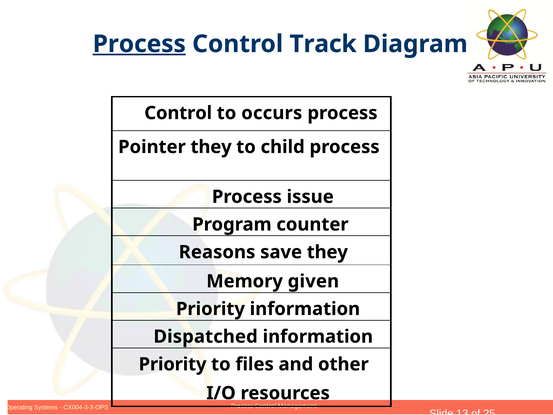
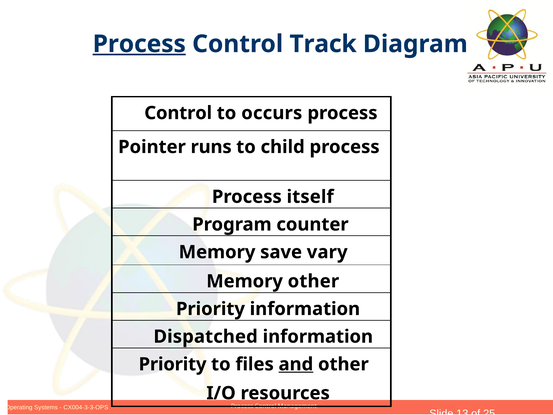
Pointer they: they -> runs
issue: issue -> itself
Reasons at (217, 252): Reasons -> Memory
save they: they -> vary
Memory given: given -> other
and underline: none -> present
